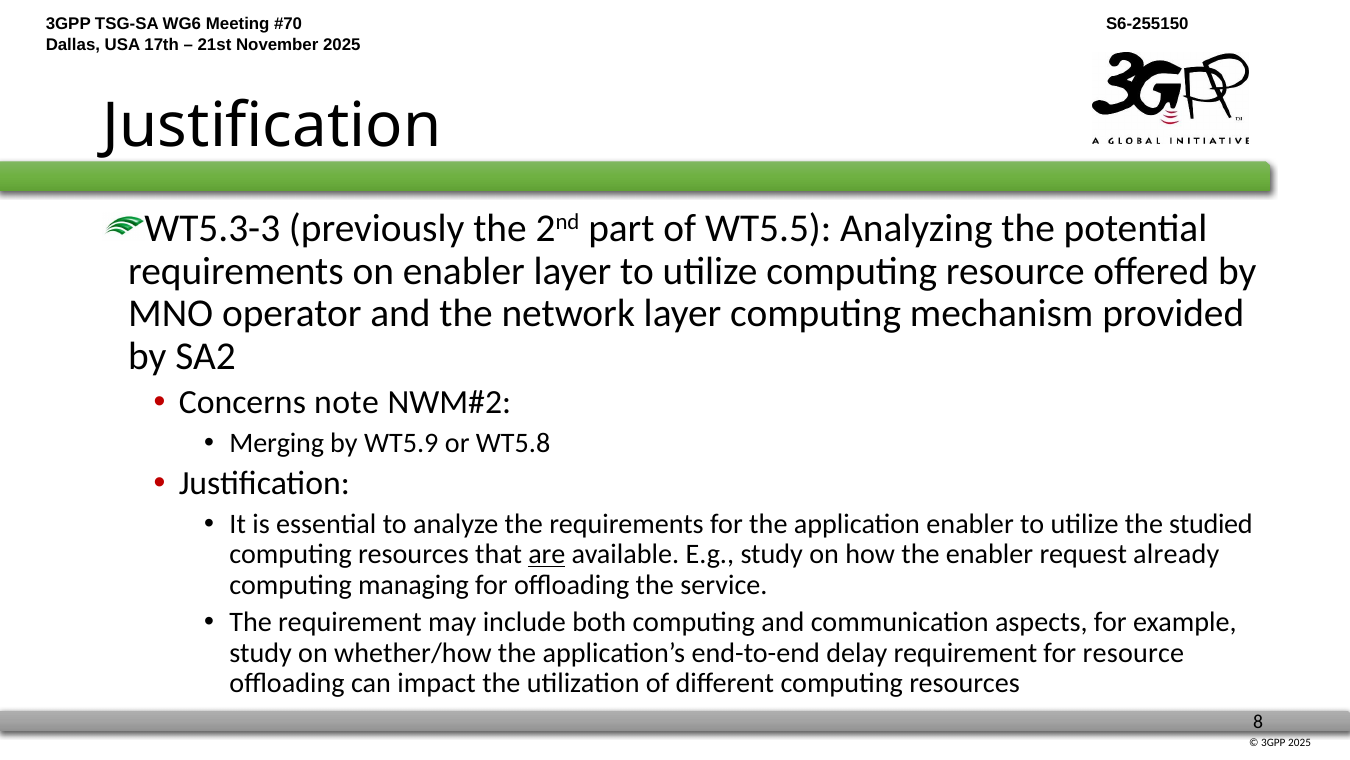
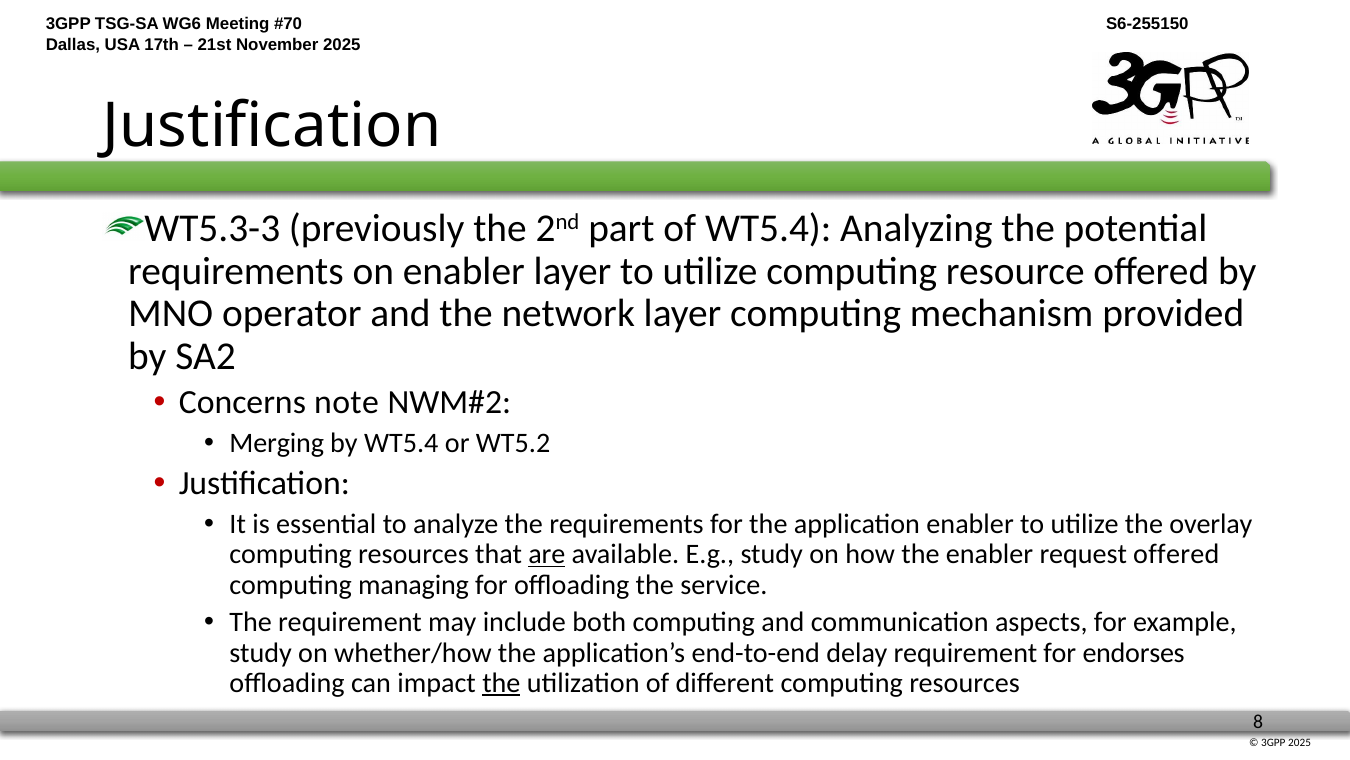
of WT5.5: WT5.5 -> WT5.4
by WT5.9: WT5.9 -> WT5.4
WT5.8: WT5.8 -> WT5.2
studied: studied -> overlay
request already: already -> offered
for resource: resource -> endorses
the at (501, 683) underline: none -> present
